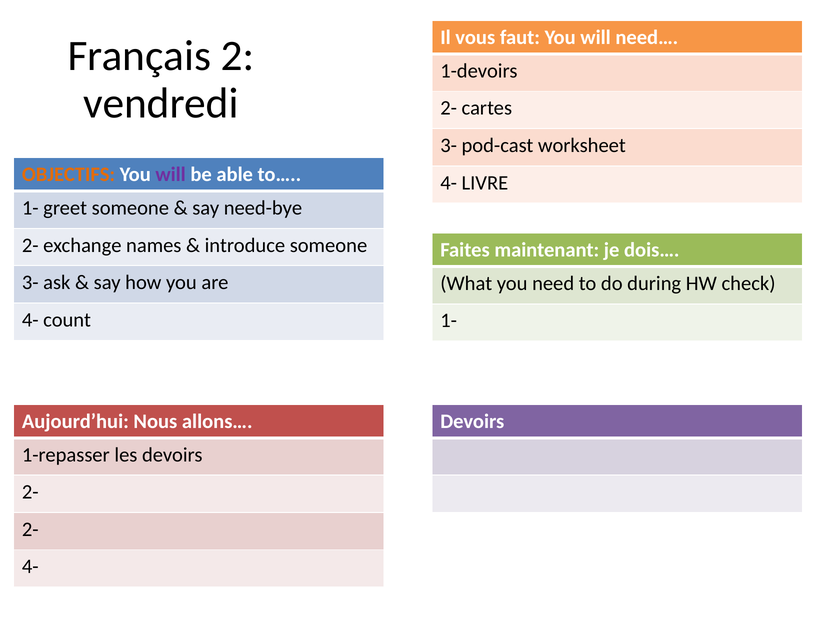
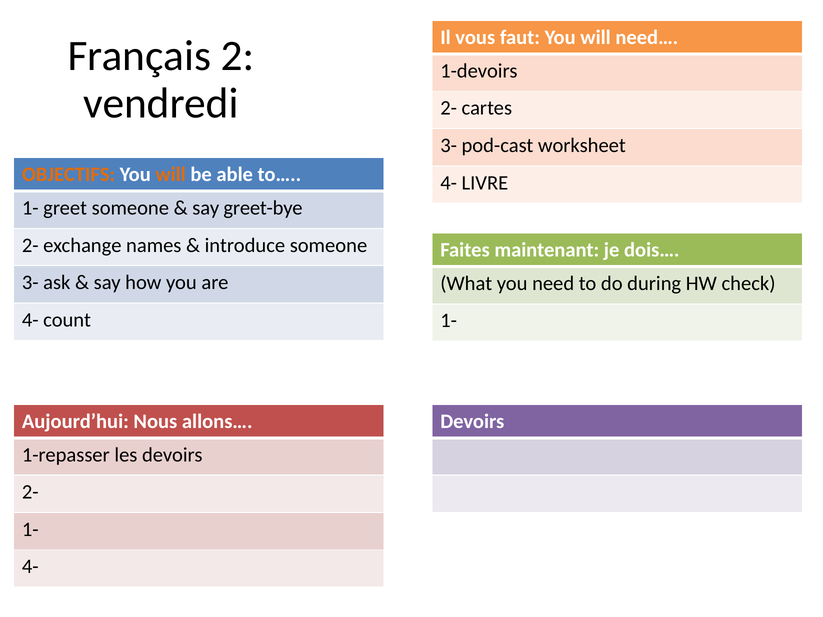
will at (171, 175) colour: purple -> orange
need-bye: need-bye -> greet-bye
2- at (30, 530): 2- -> 1-
